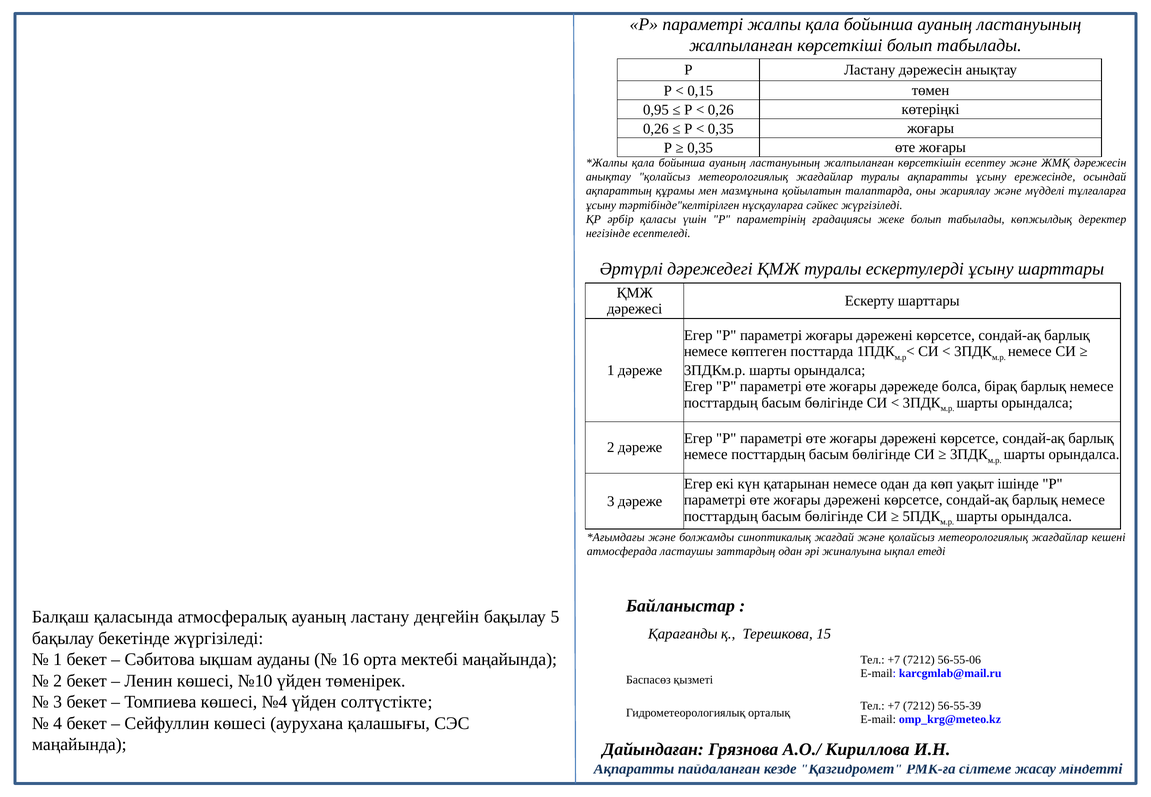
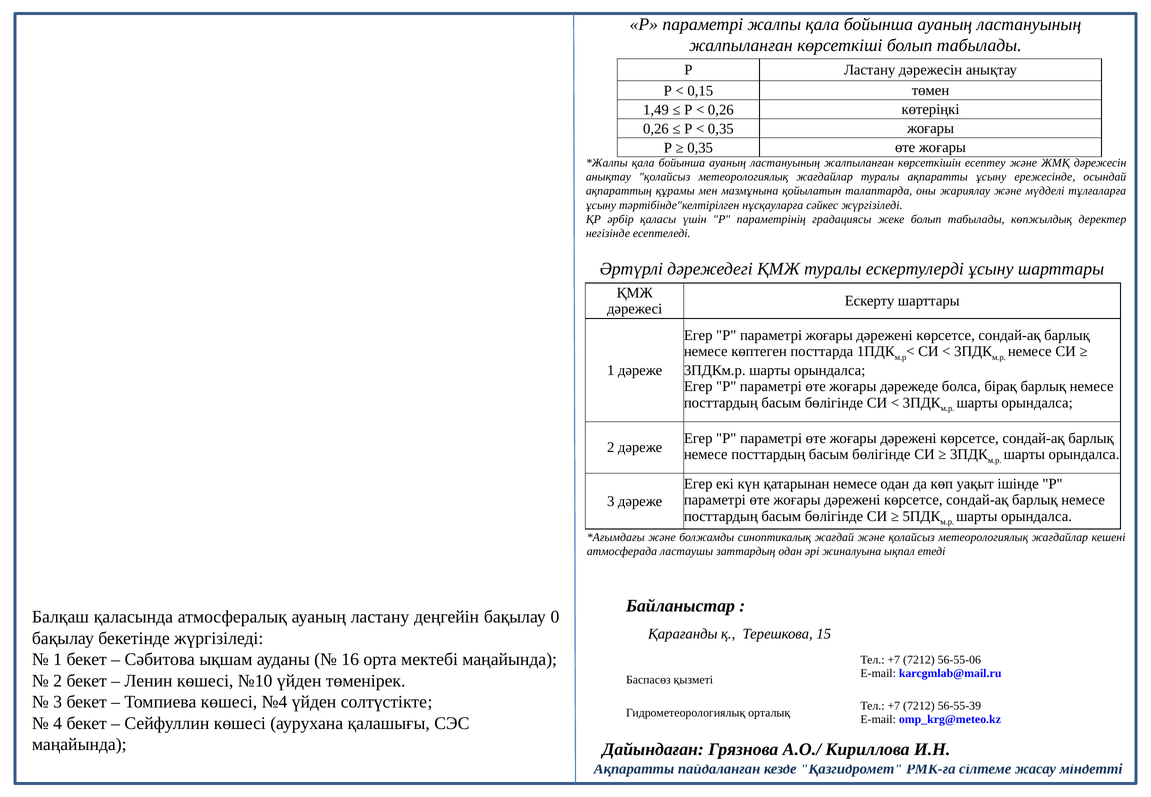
0,95: 0,95 -> 1,49
5: 5 -> 0
